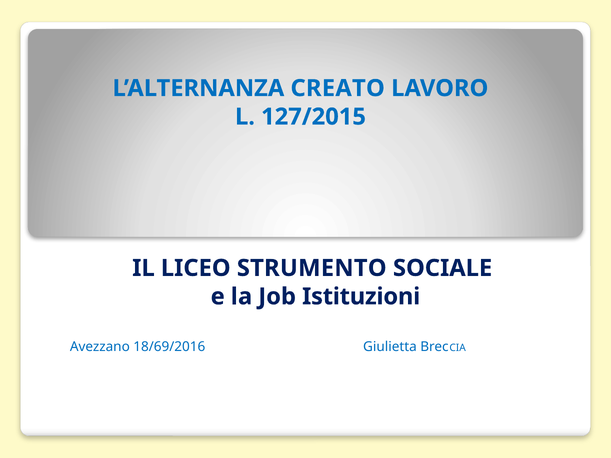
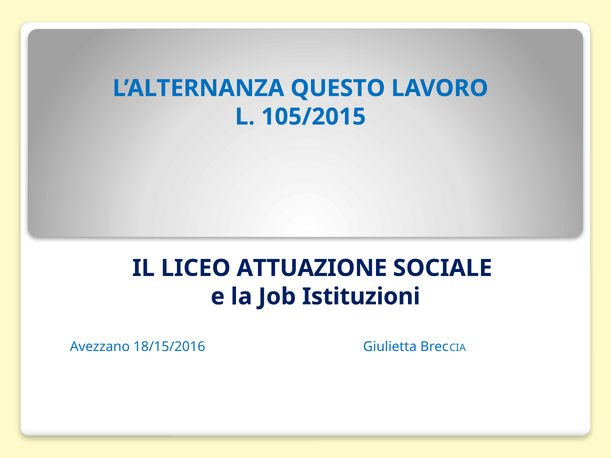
CREATO: CREATO -> QUESTO
127/2015: 127/2015 -> 105/2015
STRUMENTO: STRUMENTO -> ATTUAZIONE
18/69/2016: 18/69/2016 -> 18/15/2016
